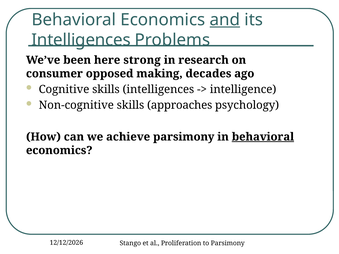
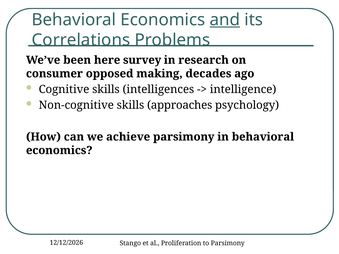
Intelligences at (81, 40): Intelligences -> Correlations
strong: strong -> survey
behavioral at (263, 137) underline: present -> none
